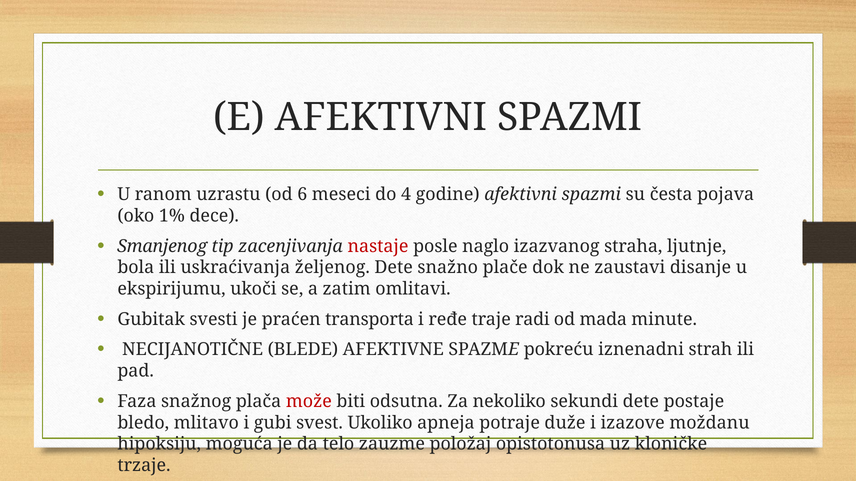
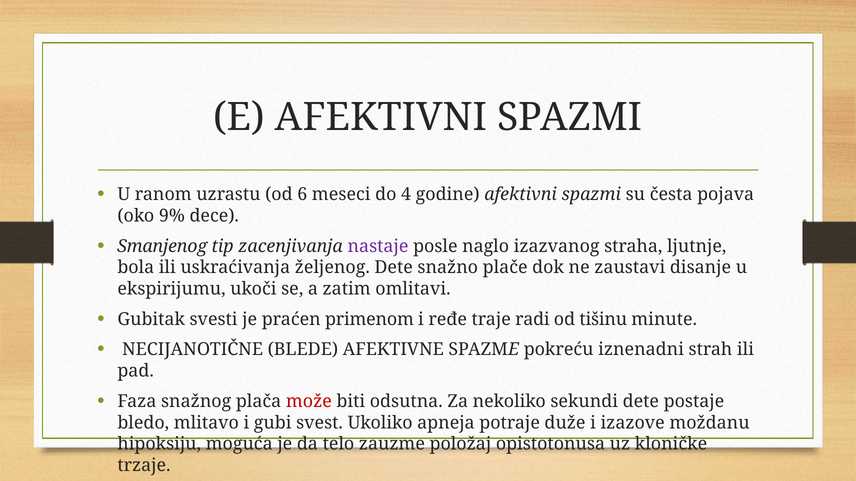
1%: 1% -> 9%
nastaje colour: red -> purple
transporta: transporta -> primenom
mada: mada -> tišinu
